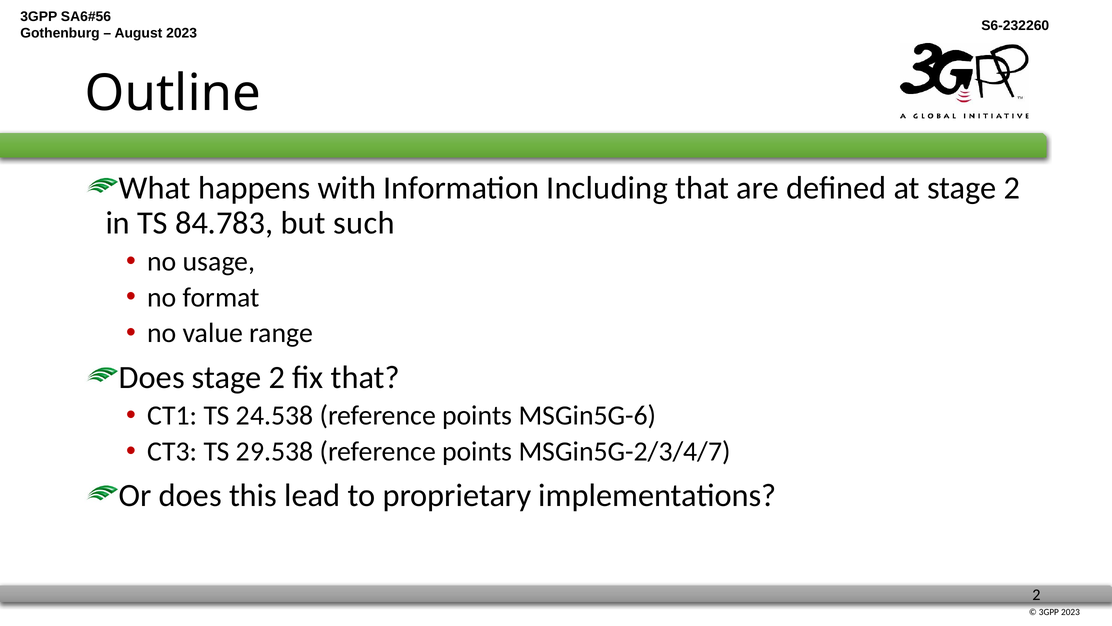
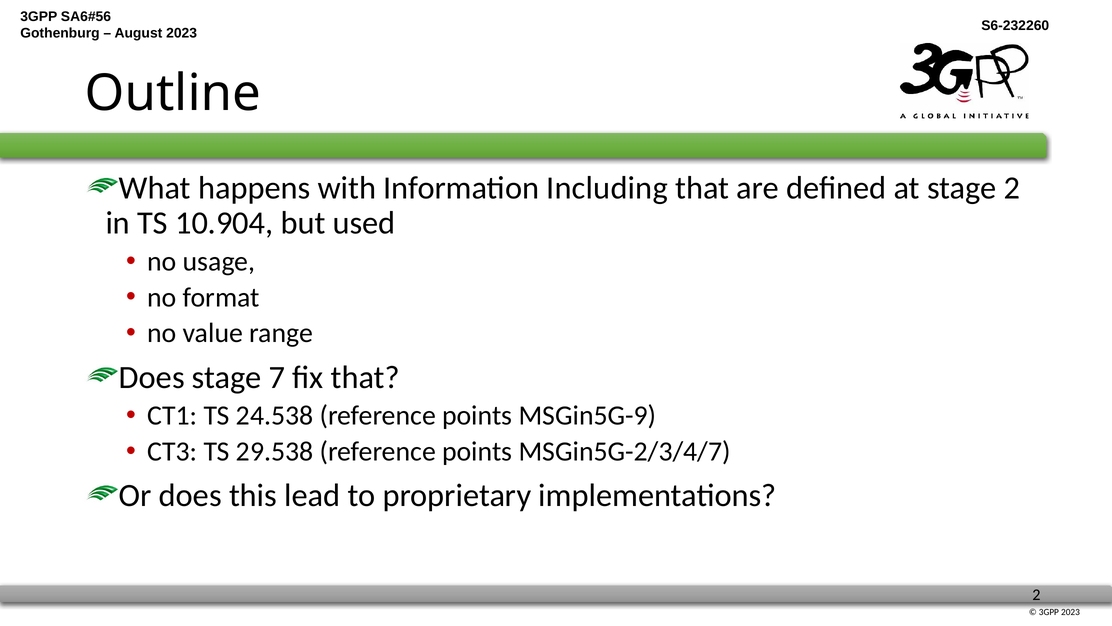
84.783: 84.783 -> 10.904
such: such -> used
Does stage 2: 2 -> 7
MSGin5G-6: MSGin5G-6 -> MSGin5G-9
